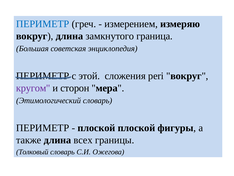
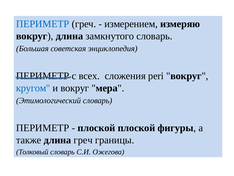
замкнутого граница: граница -> словарь
этой: этой -> всех
кругом colour: purple -> blue
и сторон: сторон -> вокруг
длина всех: всех -> греч
